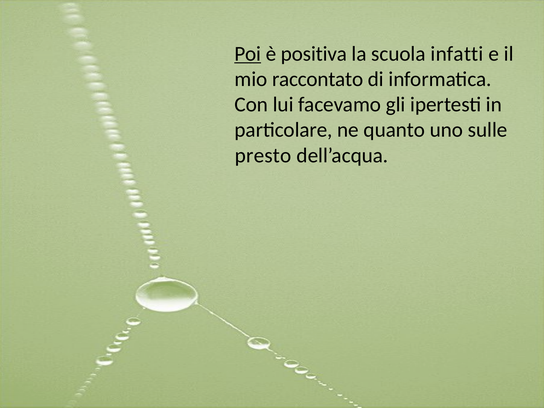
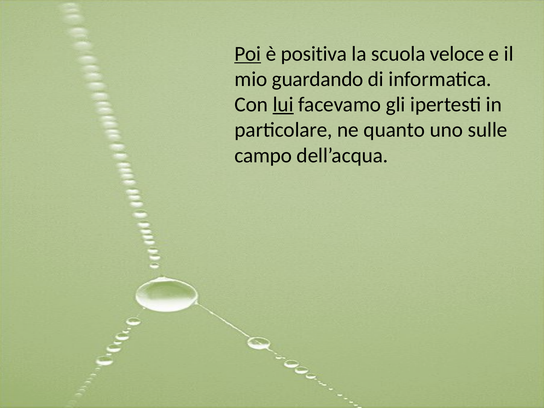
infatti: infatti -> veloce
raccontato: raccontato -> guardando
lui underline: none -> present
presto: presto -> campo
